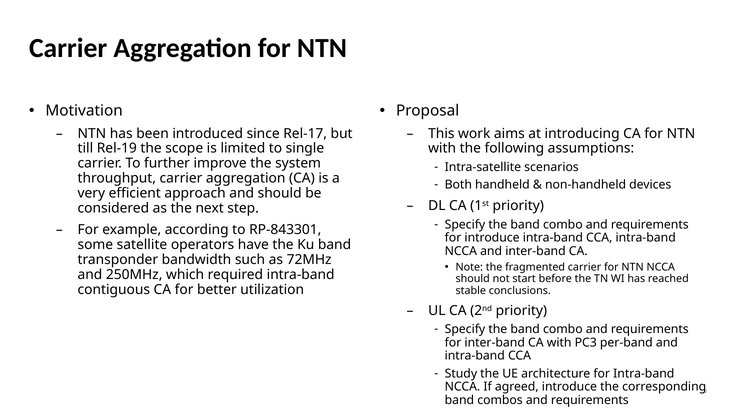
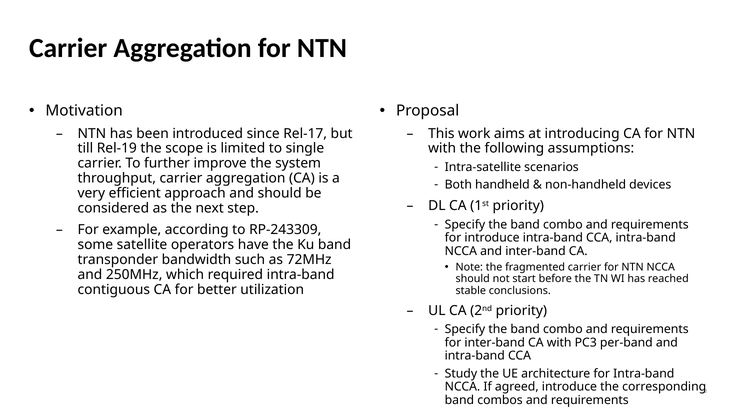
RP-843301: RP-843301 -> RP-243309
